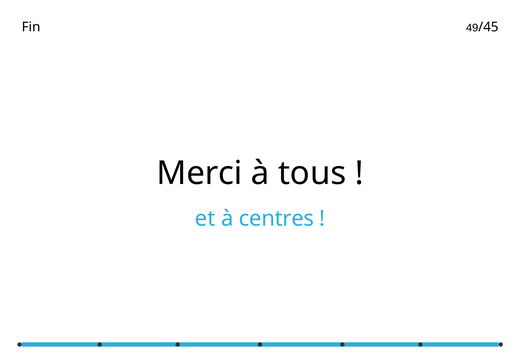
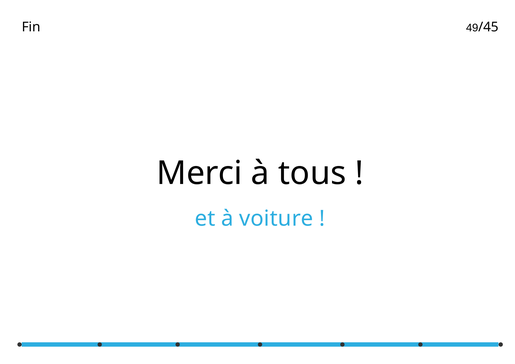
centres: centres -> voiture
